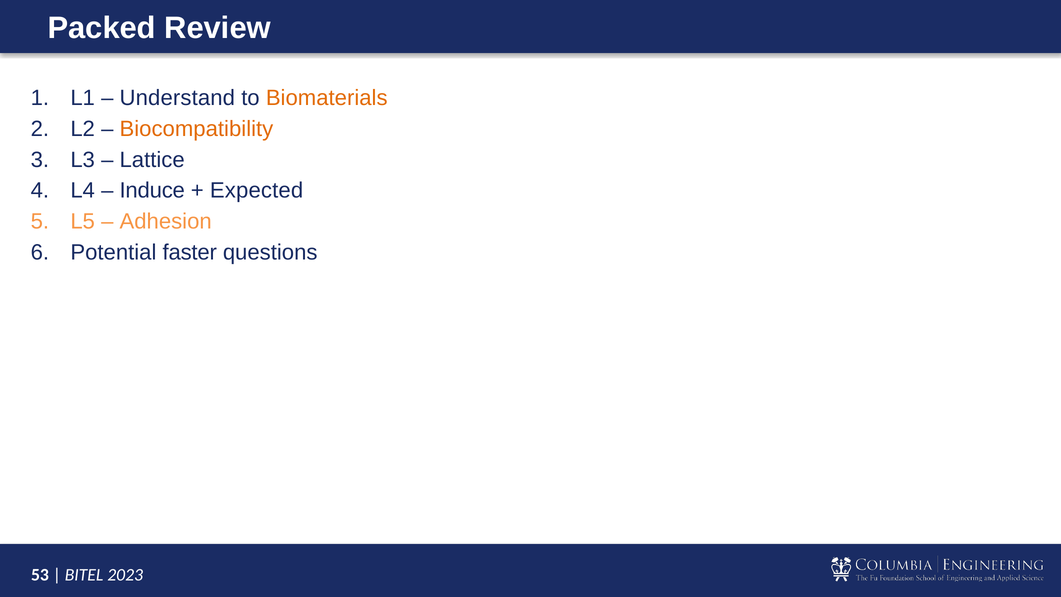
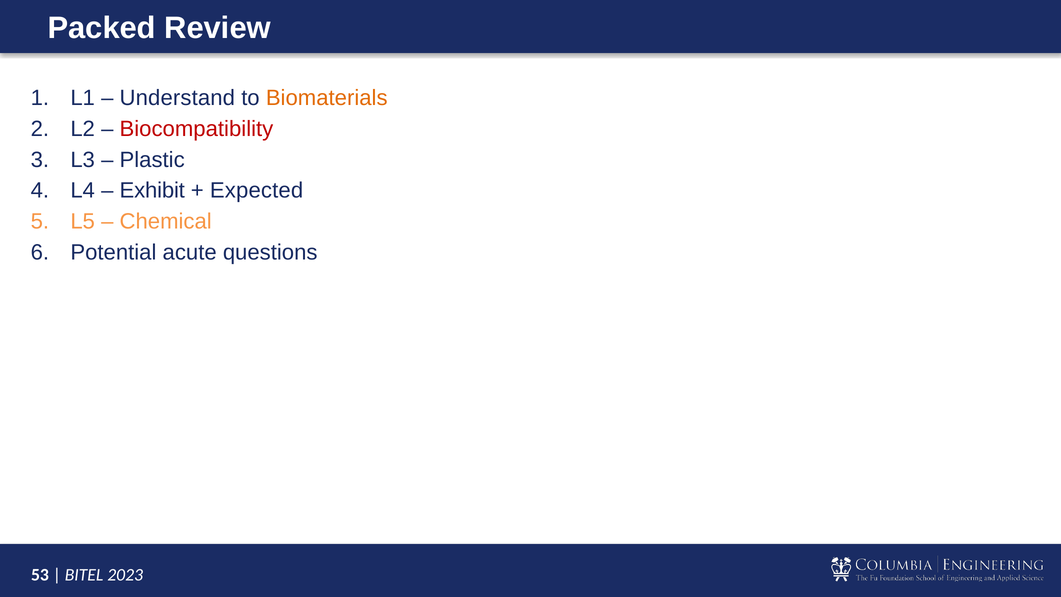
Biocompatibility colour: orange -> red
Lattice: Lattice -> Plastic
Induce: Induce -> Exhibit
Adhesion: Adhesion -> Chemical
faster: faster -> acute
